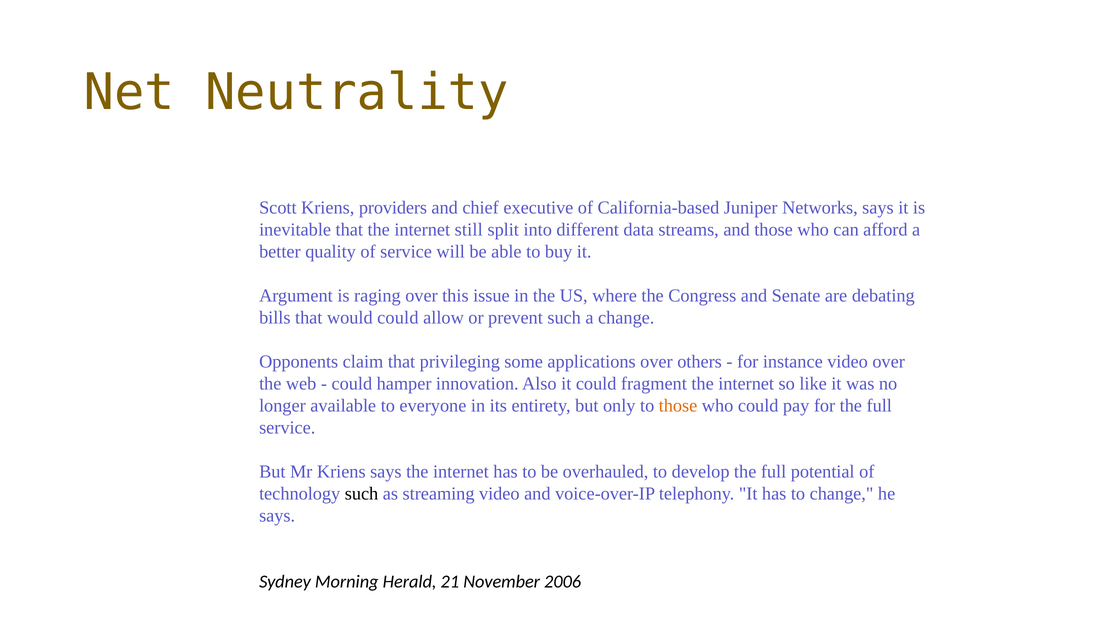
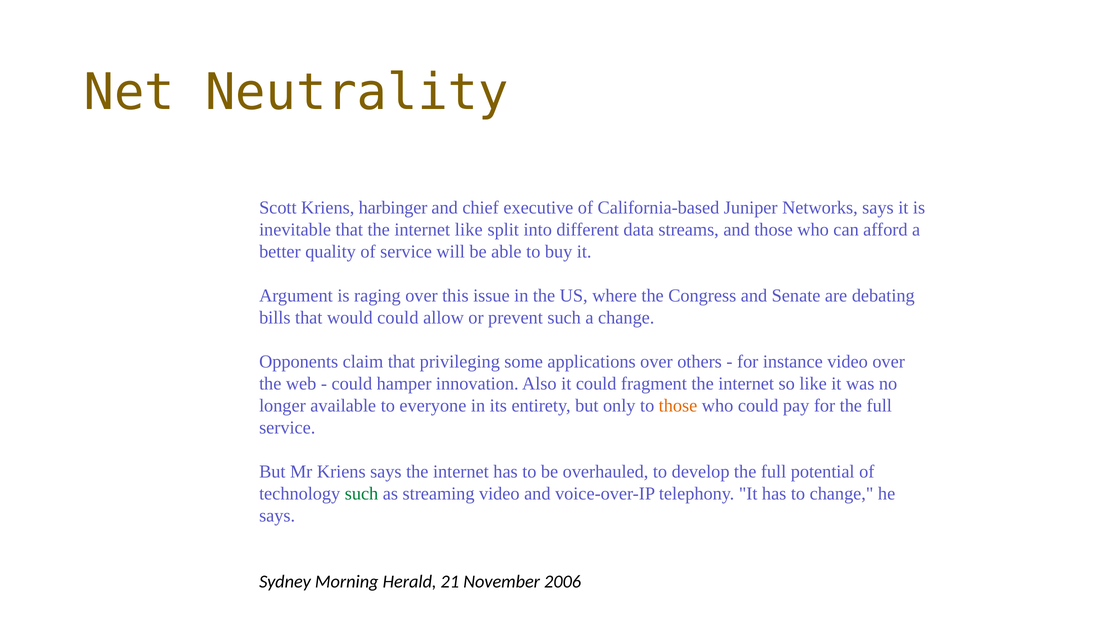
providers: providers -> harbinger
internet still: still -> like
such at (362, 494) colour: black -> green
